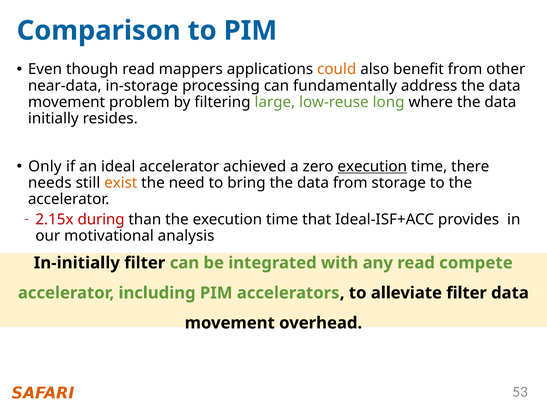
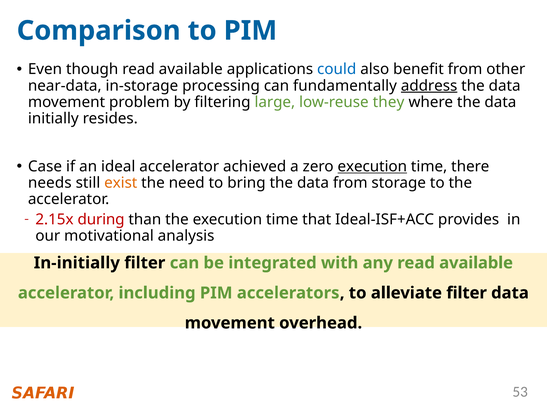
though read mappers: mappers -> available
could colour: orange -> blue
address underline: none -> present
long: long -> they
Only: Only -> Case
any read compete: compete -> available
